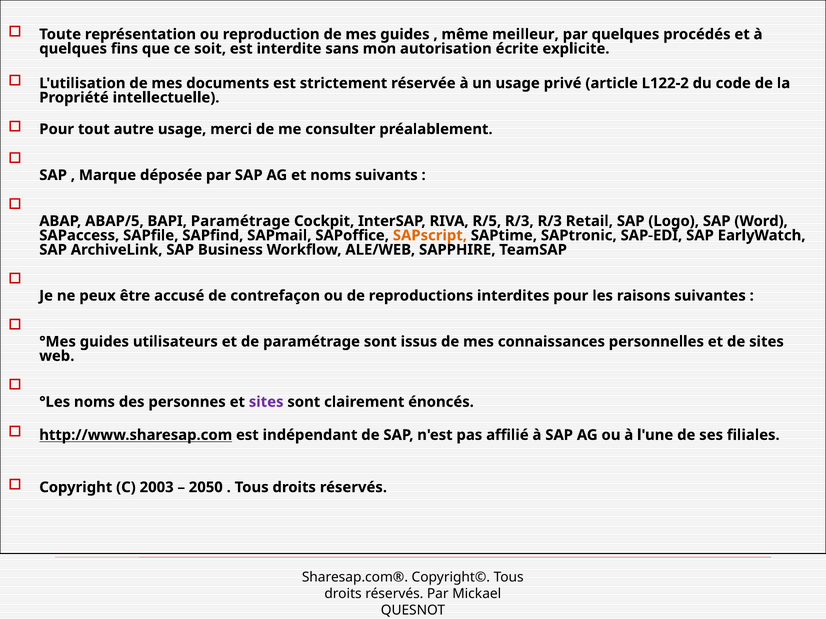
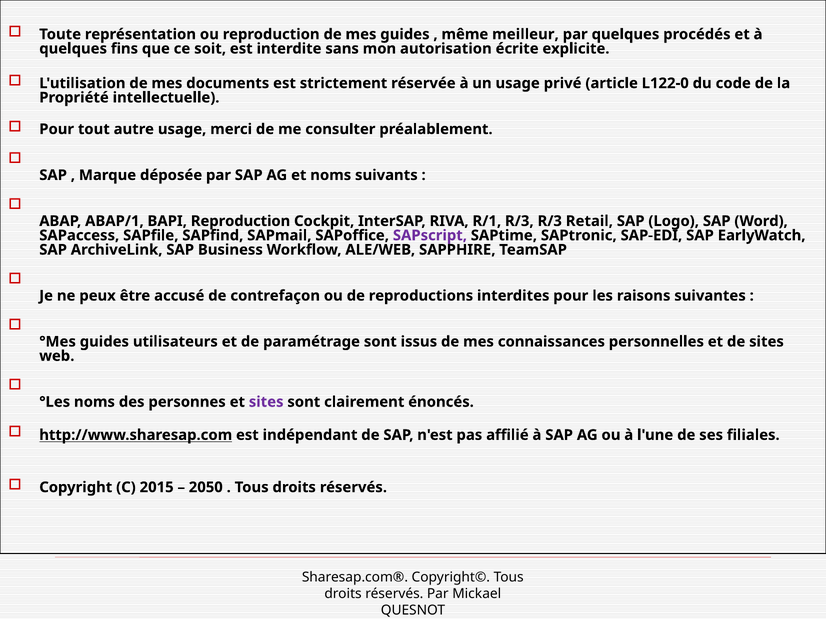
L122-2: L122-2 -> L122-0
ABAP/5: ABAP/5 -> ABAP/1
BAPI Paramétrage: Paramétrage -> Reproduction
R/5: R/5 -> R/1
SAPscript colour: orange -> purple
2003: 2003 -> 2015
